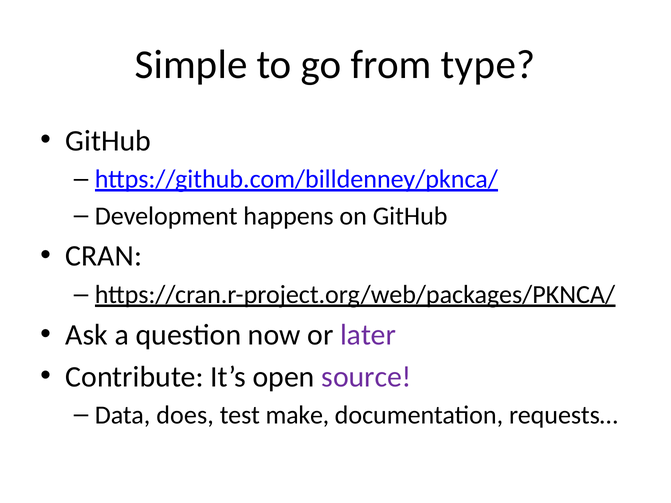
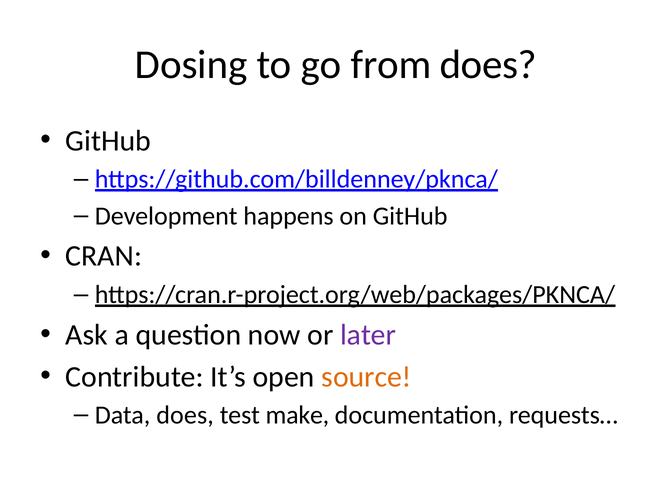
Simple: Simple -> Dosing
from type: type -> does
source colour: purple -> orange
